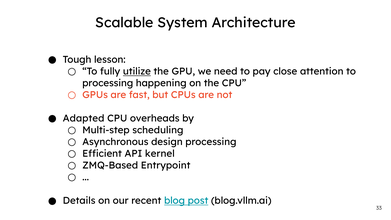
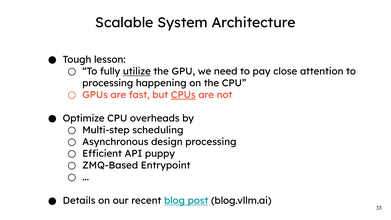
CPUs underline: none -> present
Adapted: Adapted -> Optimize
kernel: kernel -> puppy
